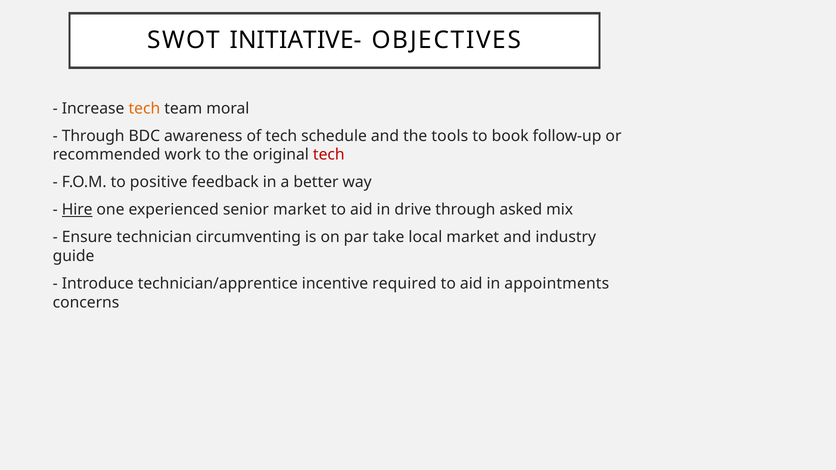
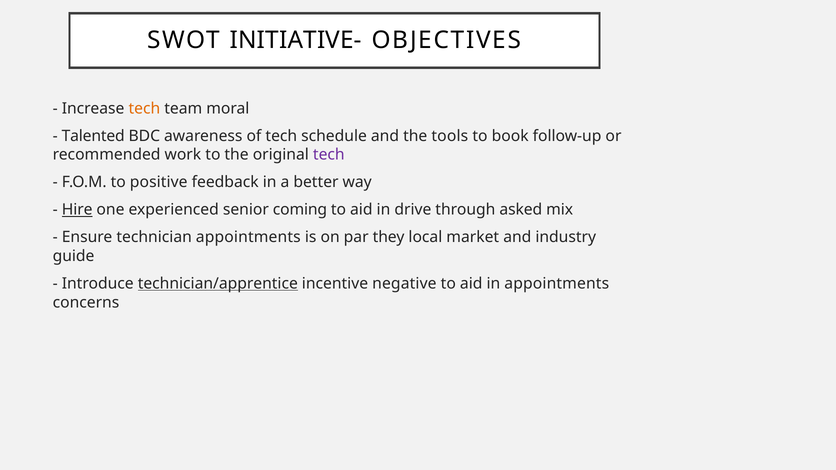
Through at (93, 136): Through -> Talented
tech at (329, 155) colour: red -> purple
senior market: market -> coming
technician circumventing: circumventing -> appointments
take: take -> they
technician/apprentice underline: none -> present
required: required -> negative
